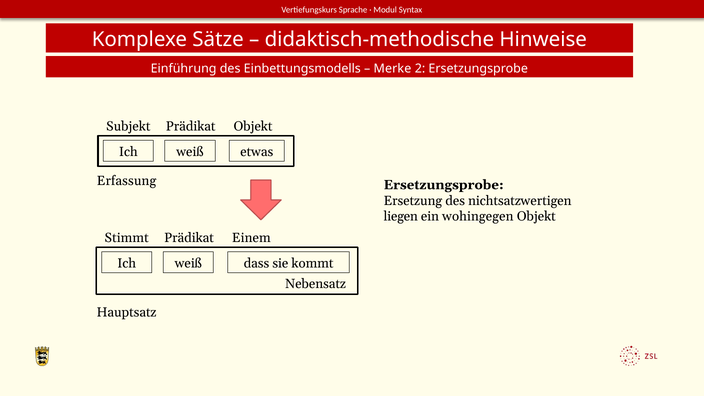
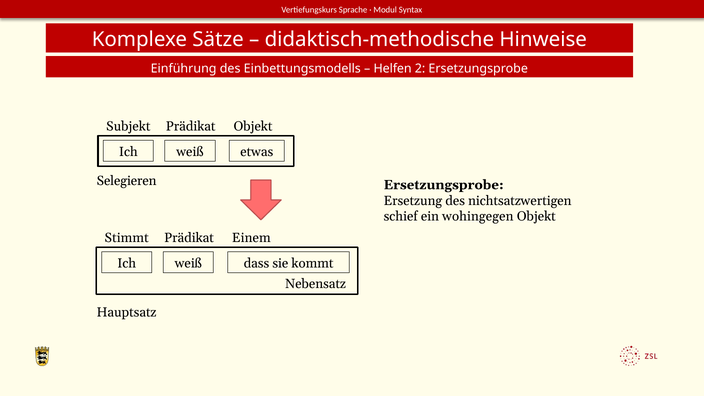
Merke: Merke -> Helfen
Erfassung: Erfassung -> Selegieren
liegen: liegen -> schief
